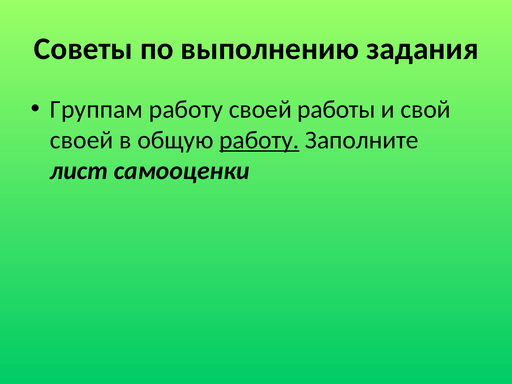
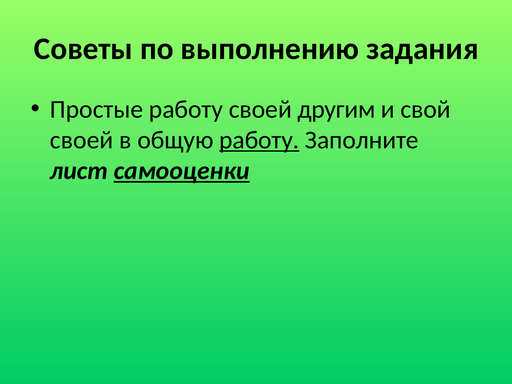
Группам: Группам -> Простые
работы: работы -> другим
самооценки underline: none -> present
